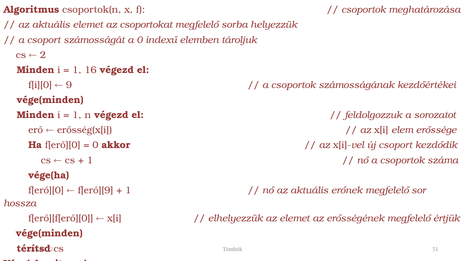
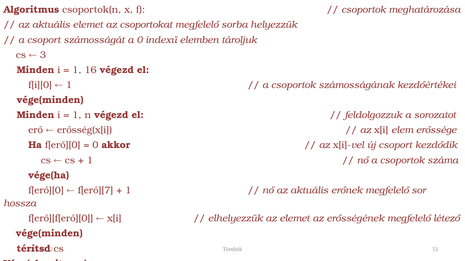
2: 2 -> 3
9 at (69, 85): 9 -> 1
f[erő][9: f[erő][9 -> f[erő][7
értjük: értjük -> létező
